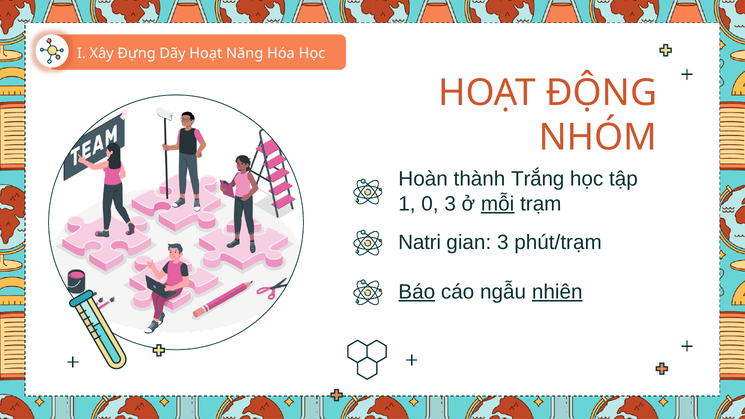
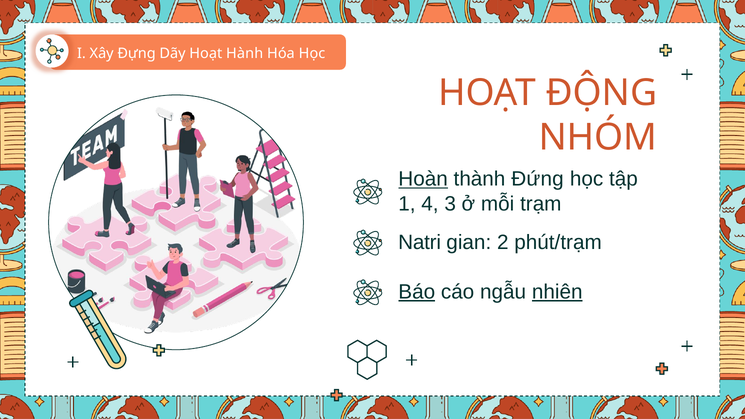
Năng: Năng -> Hành
Hoàn underline: none -> present
Trắng: Trắng -> Đứng
0: 0 -> 4
mỗi underline: present -> none
gian 3: 3 -> 2
